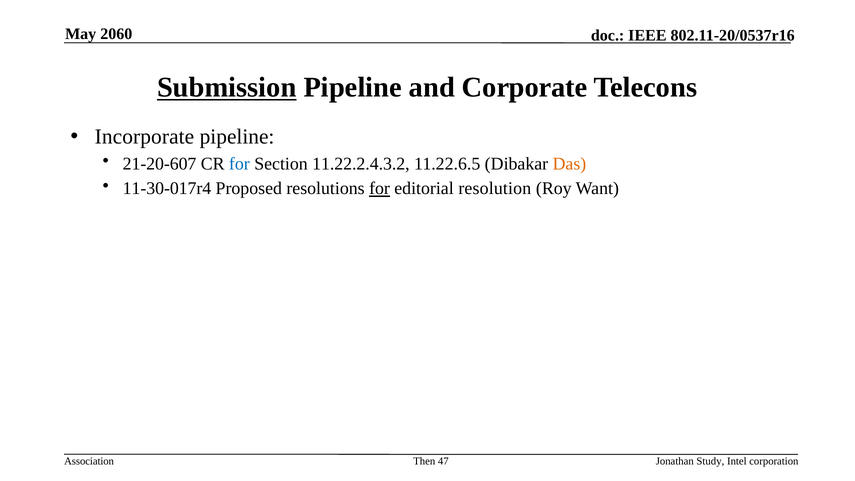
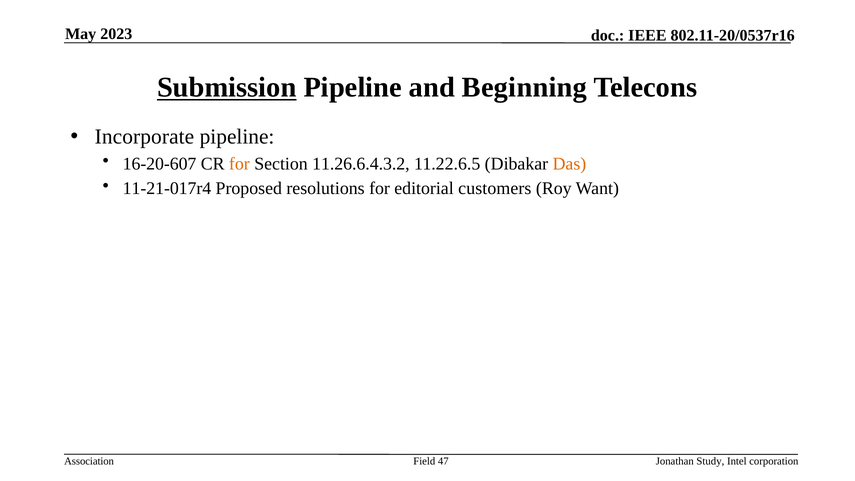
2060: 2060 -> 2023
Corporate: Corporate -> Beginning
21-20-607: 21-20-607 -> 16-20-607
for at (239, 164) colour: blue -> orange
11.22.2.4.3.2: 11.22.2.4.3.2 -> 11.26.6.4.3.2
11-30-017r4: 11-30-017r4 -> 11-21-017r4
for at (380, 189) underline: present -> none
resolution: resolution -> customers
Then: Then -> Field
